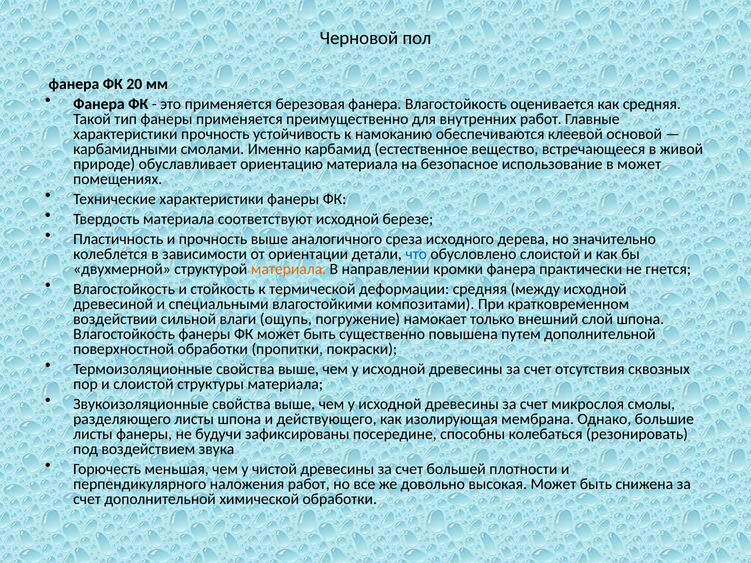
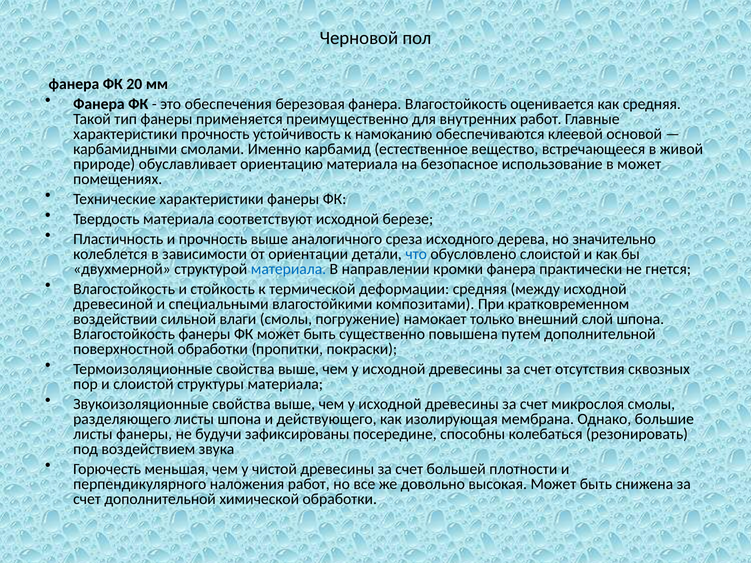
это применяется: применяется -> обеспечения
материала at (289, 269) colour: orange -> blue
влаги ощупь: ощупь -> смолы
